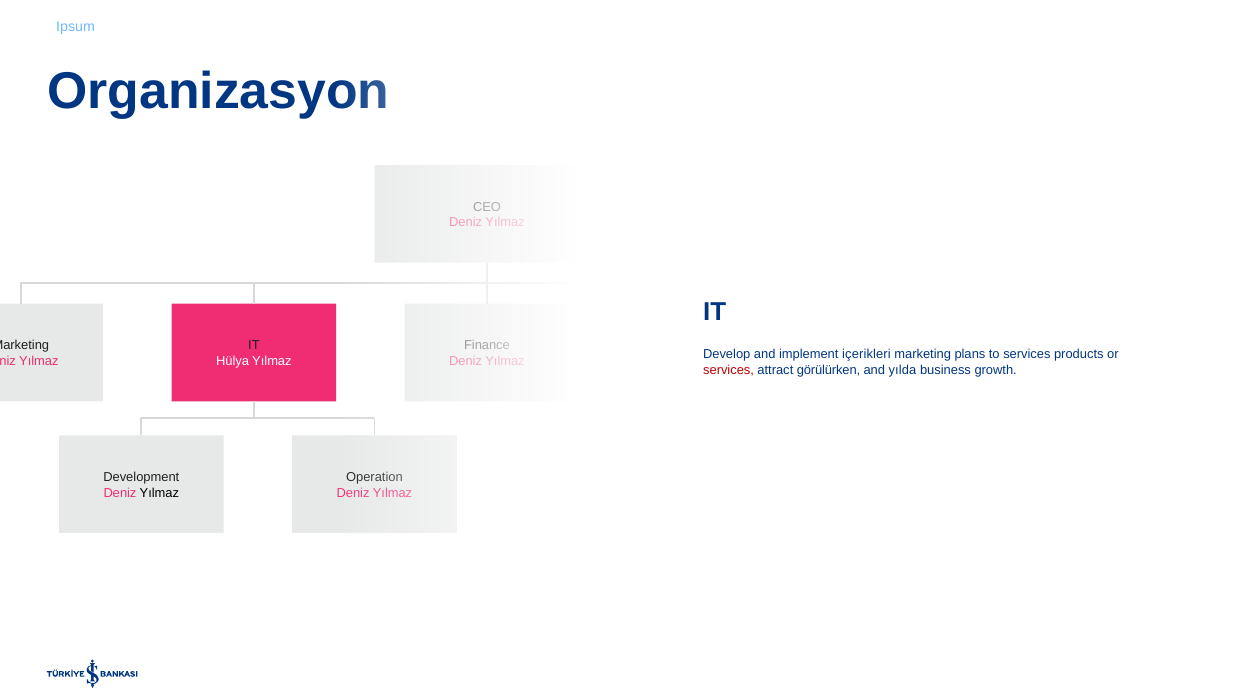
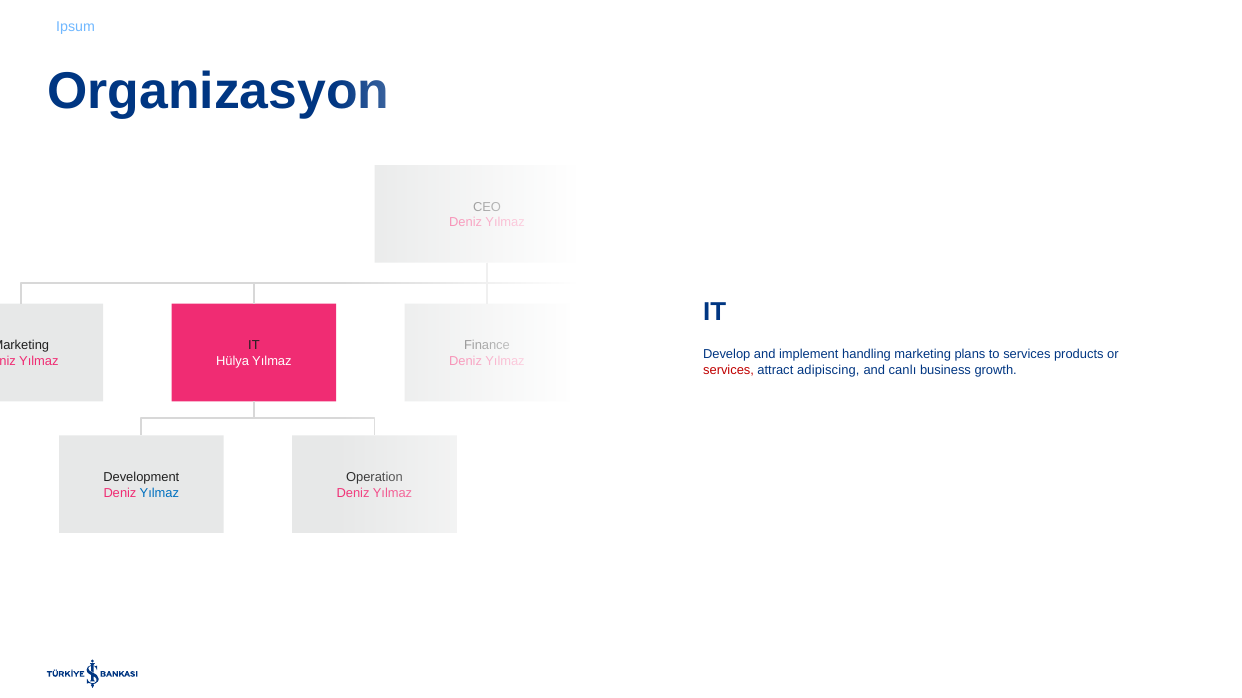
içerikleri: içerikleri -> handling
görülürken: görülürken -> adipiscing
yılda: yılda -> canlı
Yılmaz at (159, 493) colour: black -> blue
